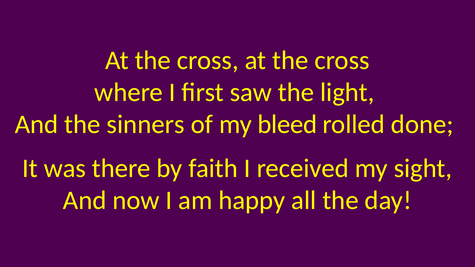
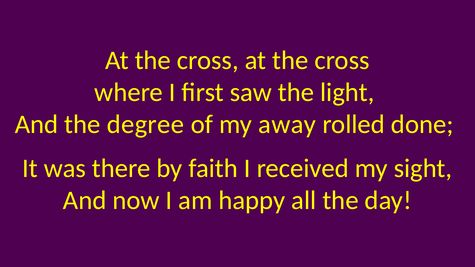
sinners: sinners -> degree
bleed: bleed -> away
